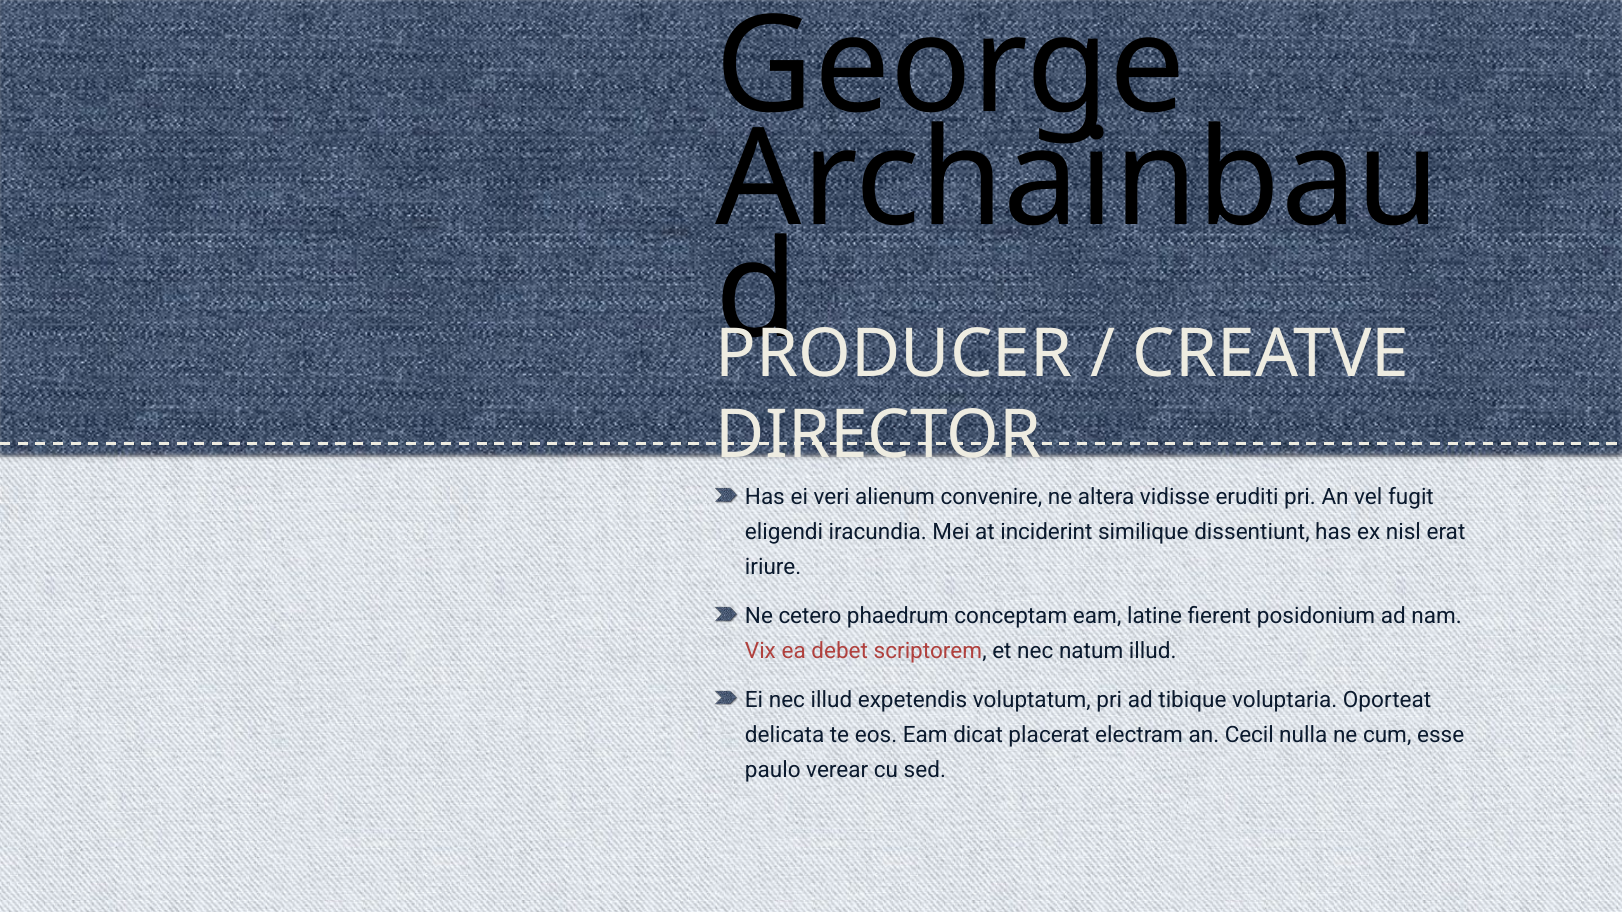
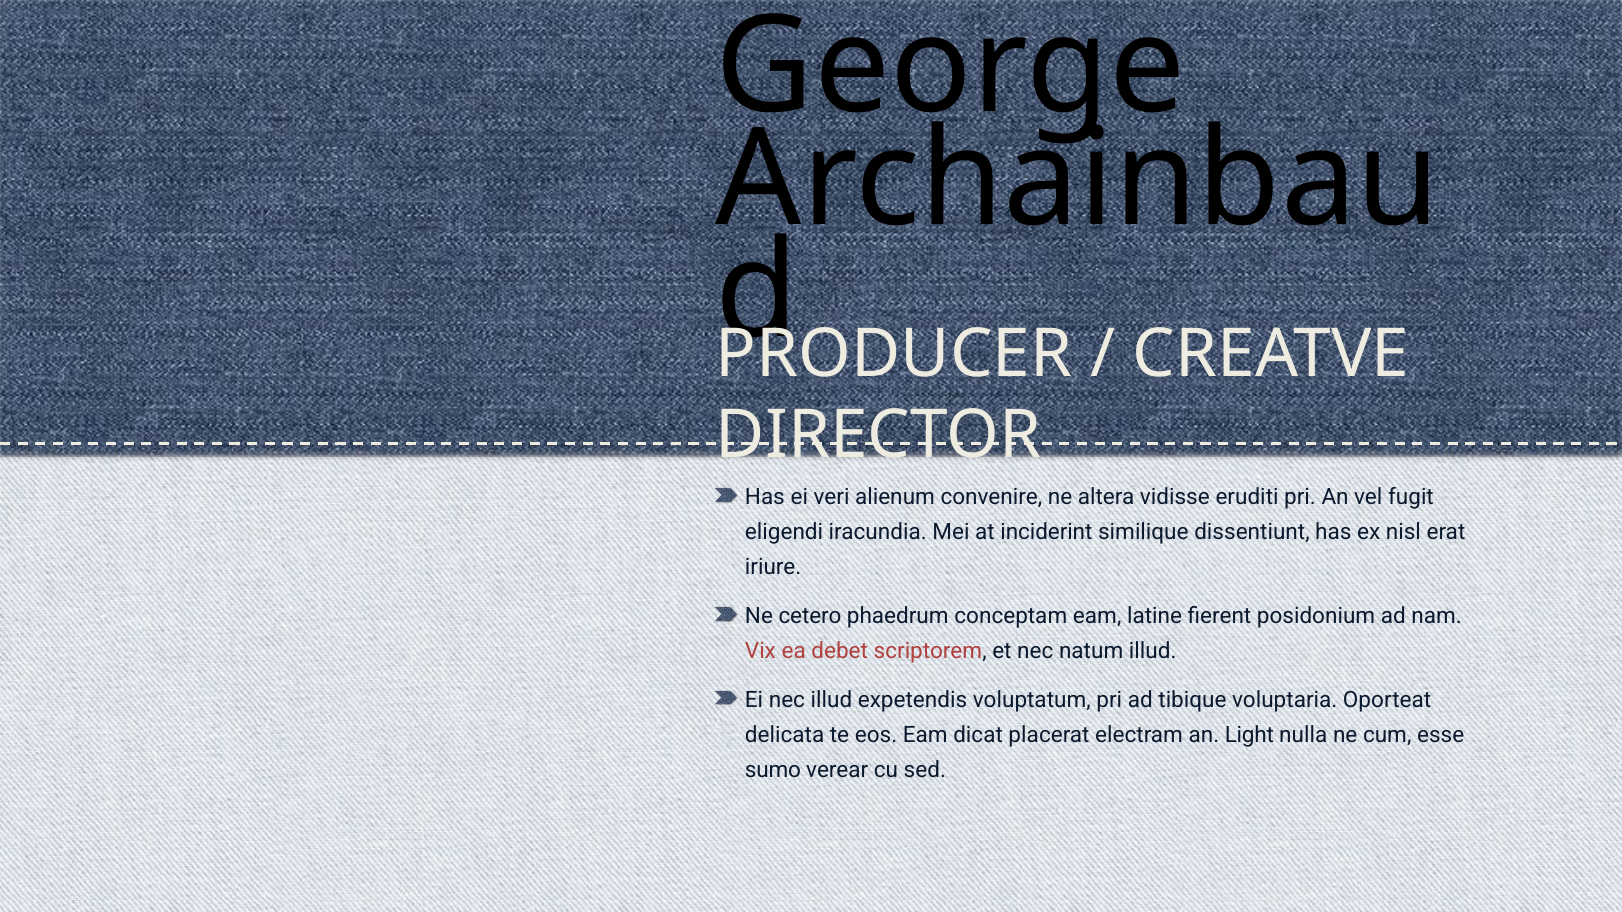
Cecil: Cecil -> Light
paulo: paulo -> sumo
